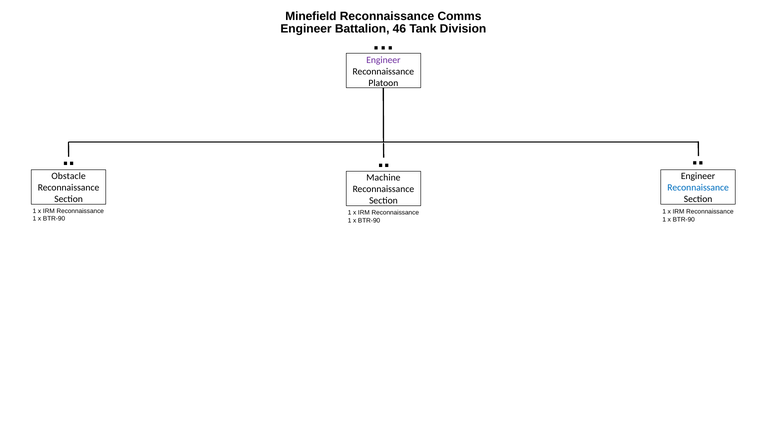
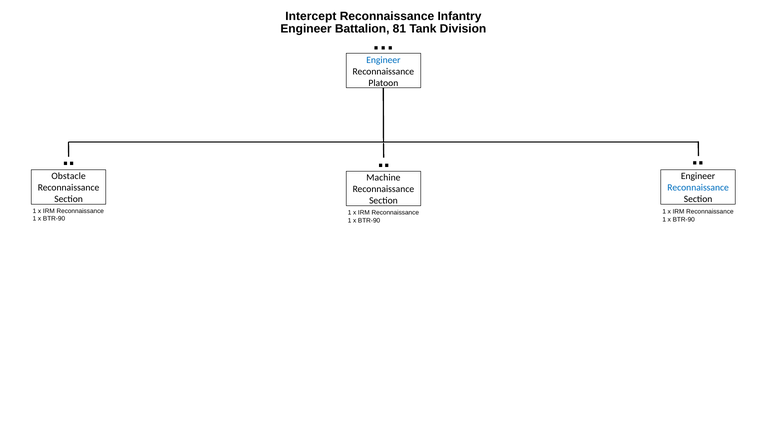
Minefield: Minefield -> Intercept
Comms: Comms -> Infantry
46: 46 -> 81
Engineer at (383, 60) colour: purple -> blue
